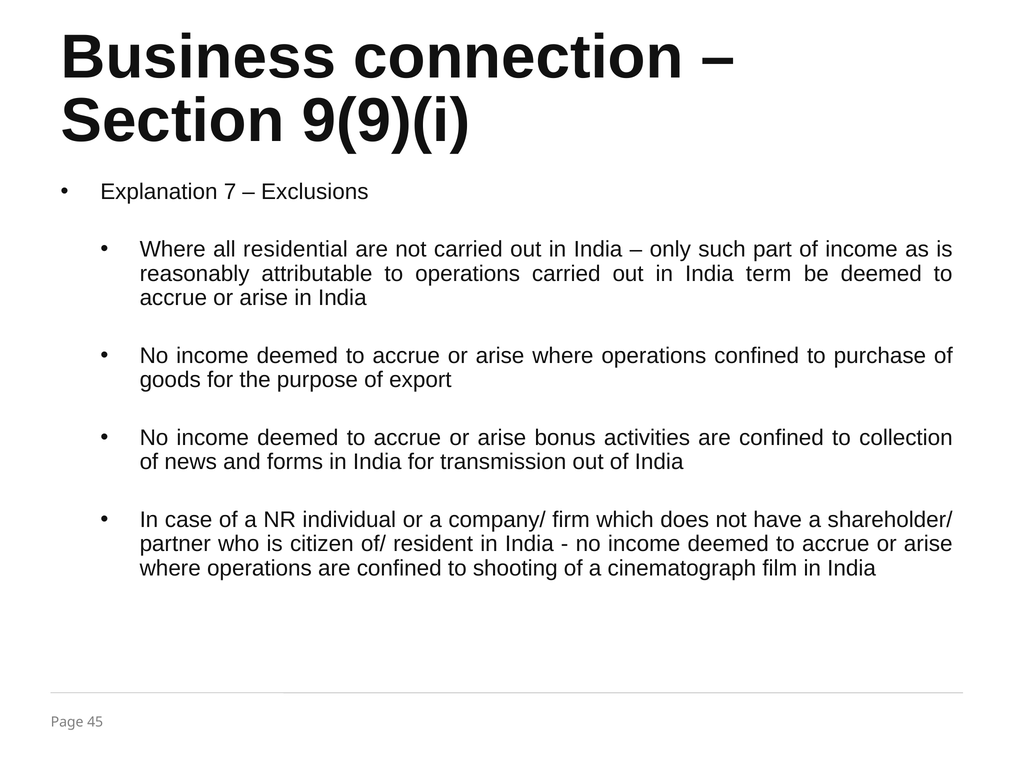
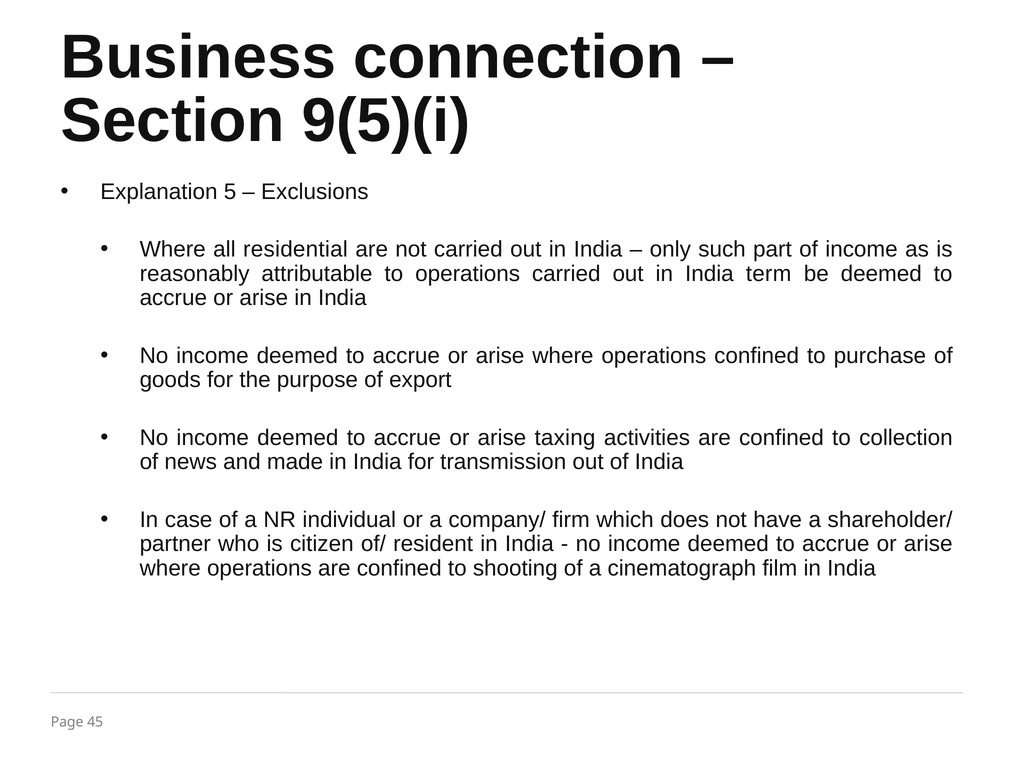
9(9)(i: 9(9)(i -> 9(5)(i
7: 7 -> 5
bonus: bonus -> taxing
forms: forms -> made
